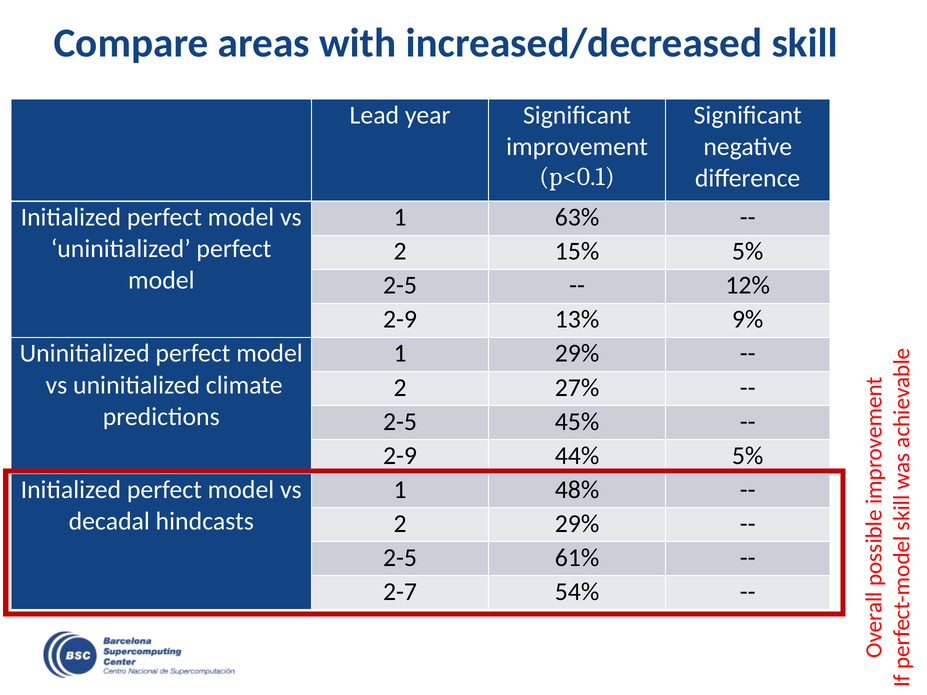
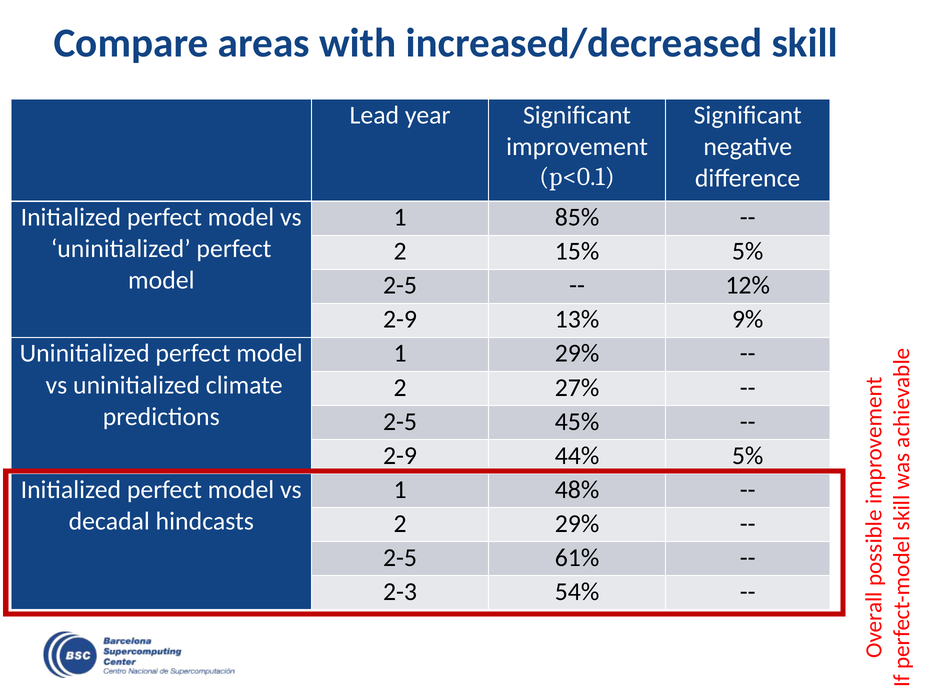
63%: 63% -> 85%
2-7: 2-7 -> 2-3
